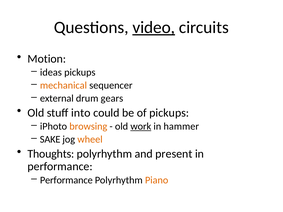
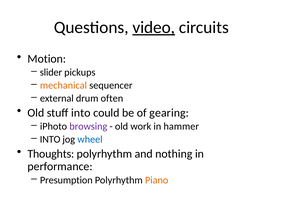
ideas: ideas -> slider
gears: gears -> often
of pickups: pickups -> gearing
browsing colour: orange -> purple
work underline: present -> none
SAKE at (50, 140): SAKE -> INTO
wheel colour: orange -> blue
present: present -> nothing
Performance at (66, 180): Performance -> Presumption
